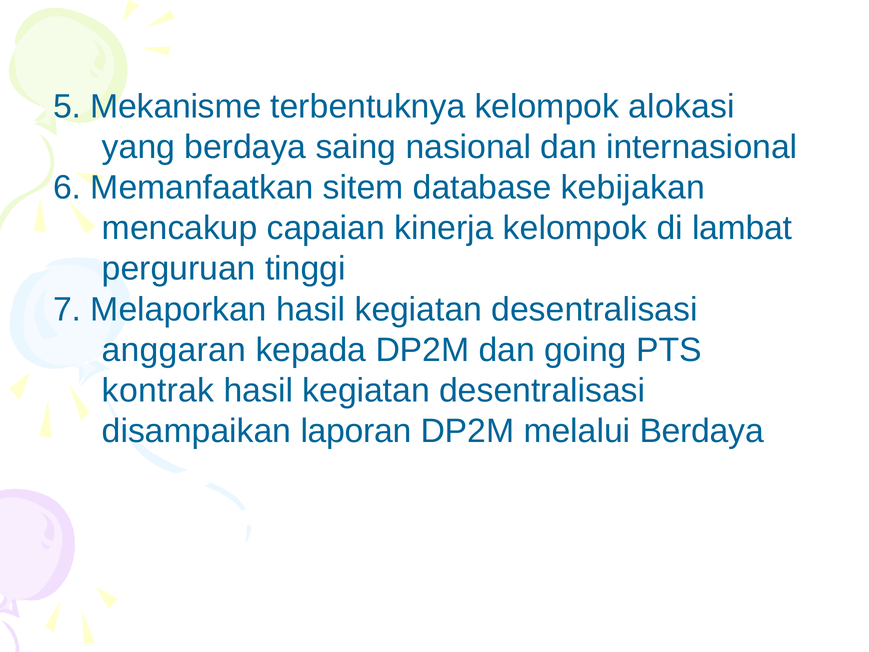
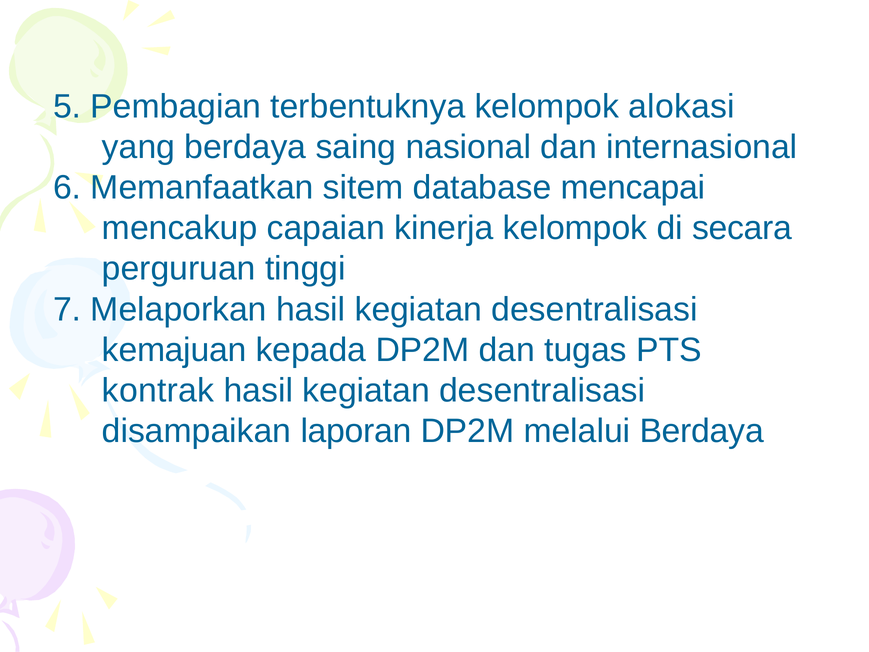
Mekanisme: Mekanisme -> Pembagian
kebijakan: kebijakan -> mencapai
lambat: lambat -> secara
anggaran: anggaran -> kemajuan
going: going -> tugas
